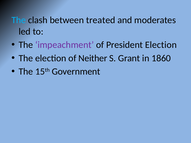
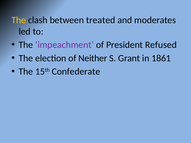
The at (19, 20) colour: light blue -> yellow
President Election: Election -> Refused
1860: 1860 -> 1861
Government: Government -> Confederate
